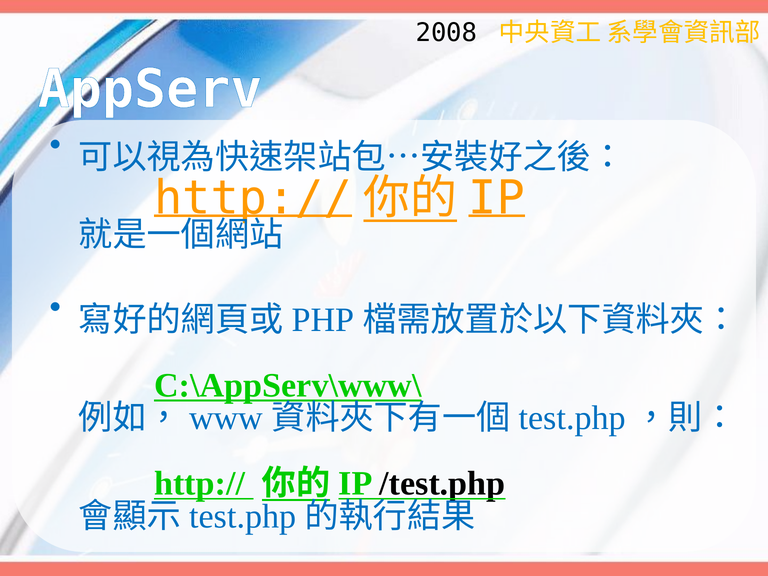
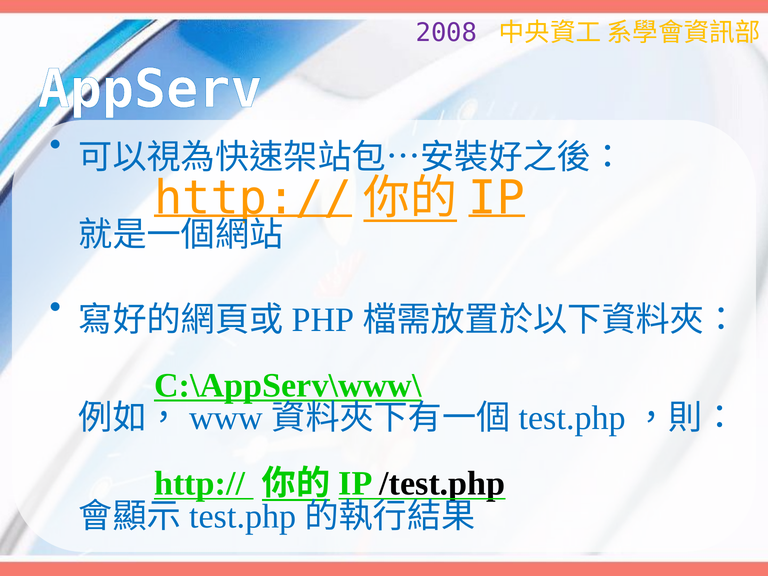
2008 colour: black -> purple
